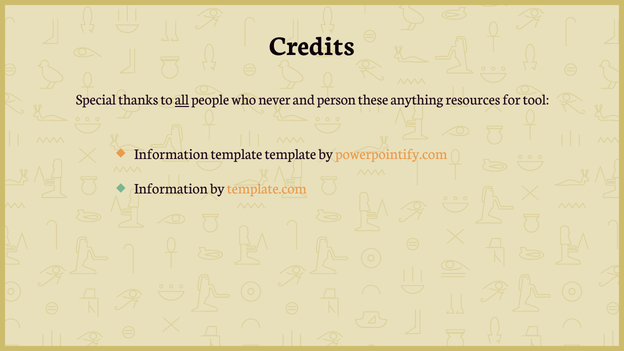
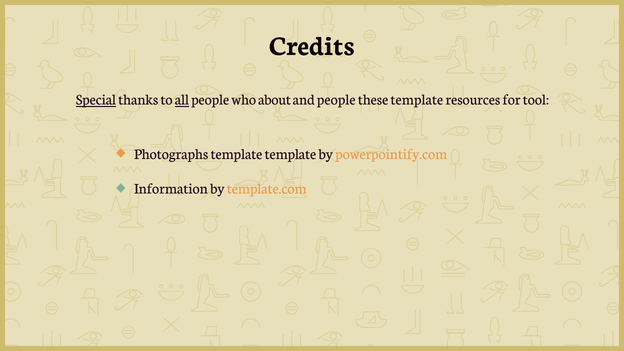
Special underline: none -> present
never: never -> about
and person: person -> people
these anything: anything -> template
Information at (171, 154): Information -> Photographs
